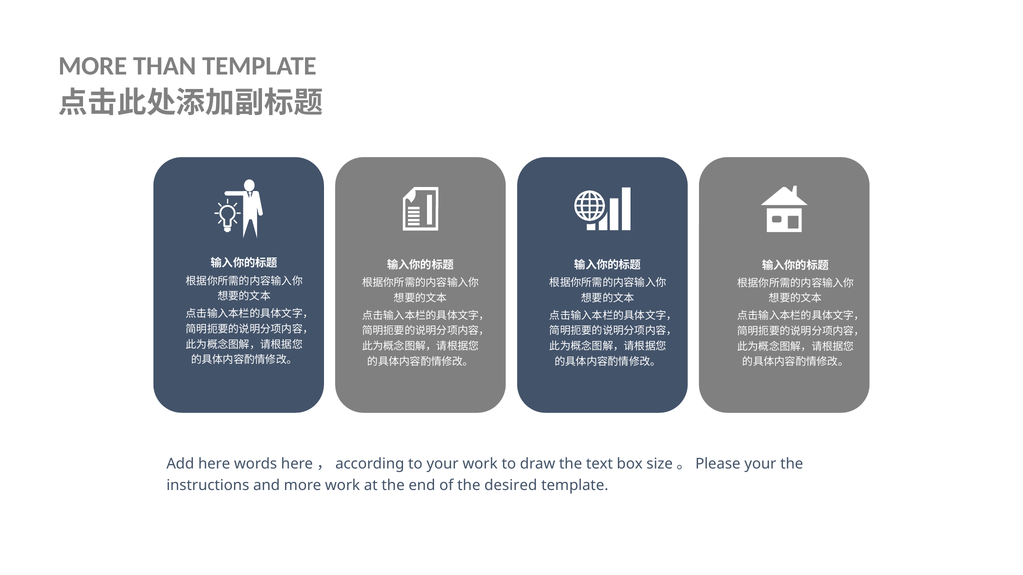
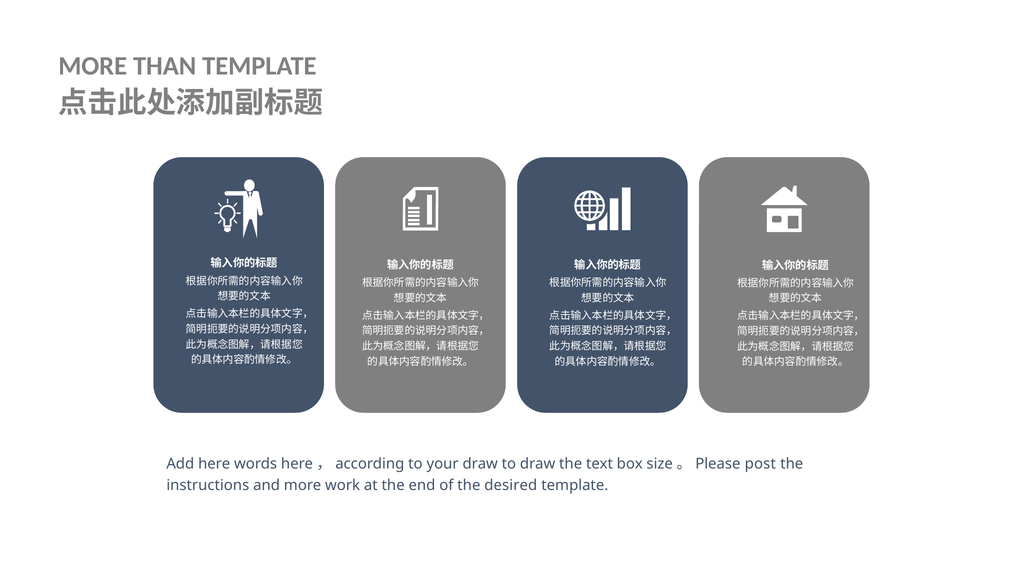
your work: work -> draw
your at (760, 464): your -> post
